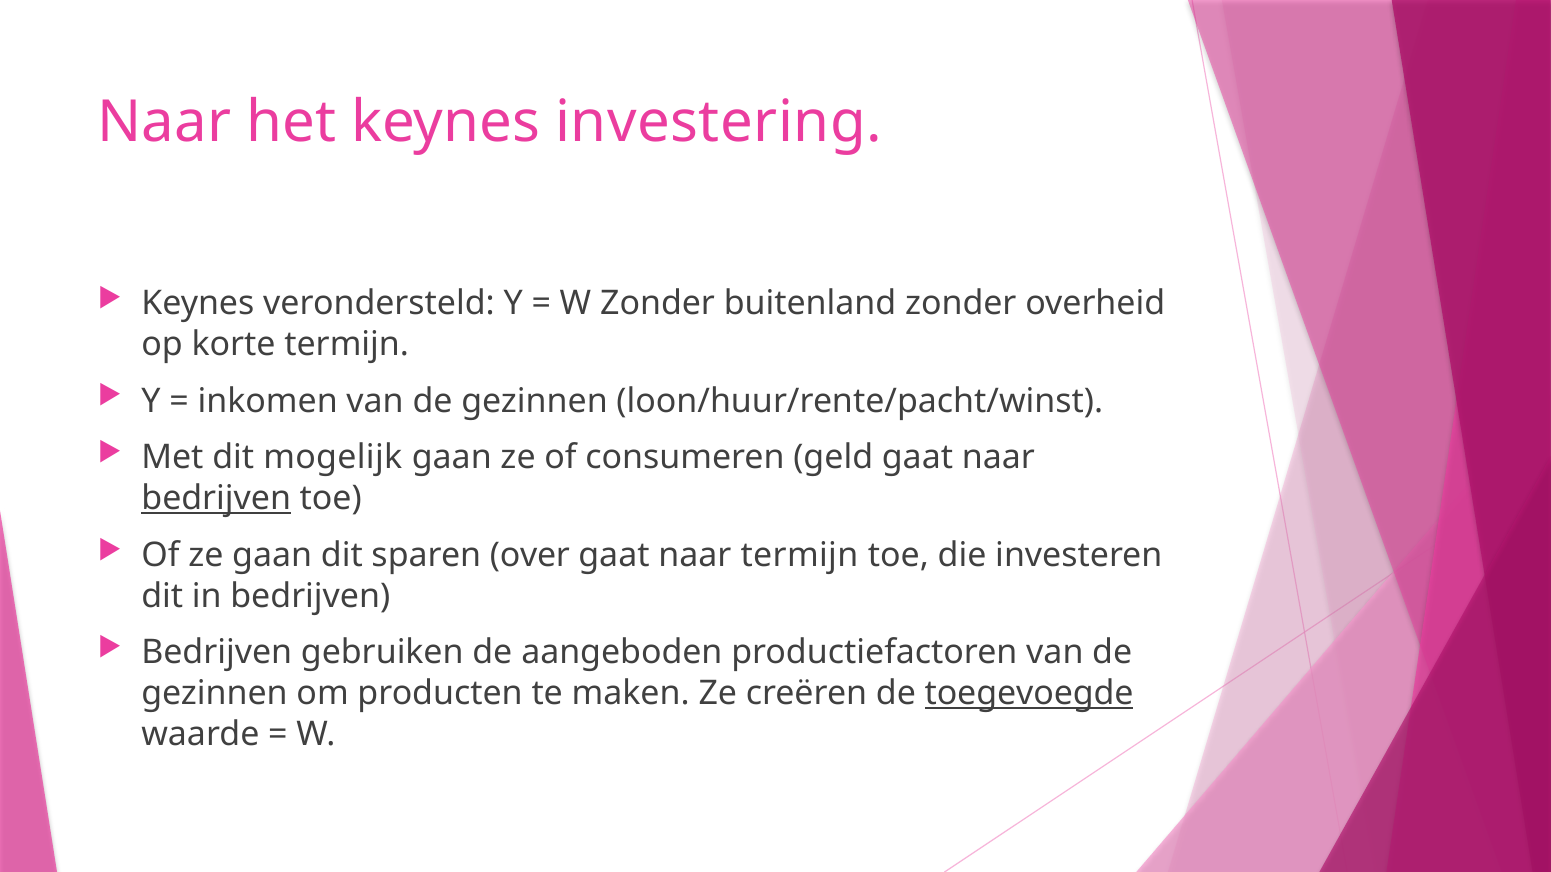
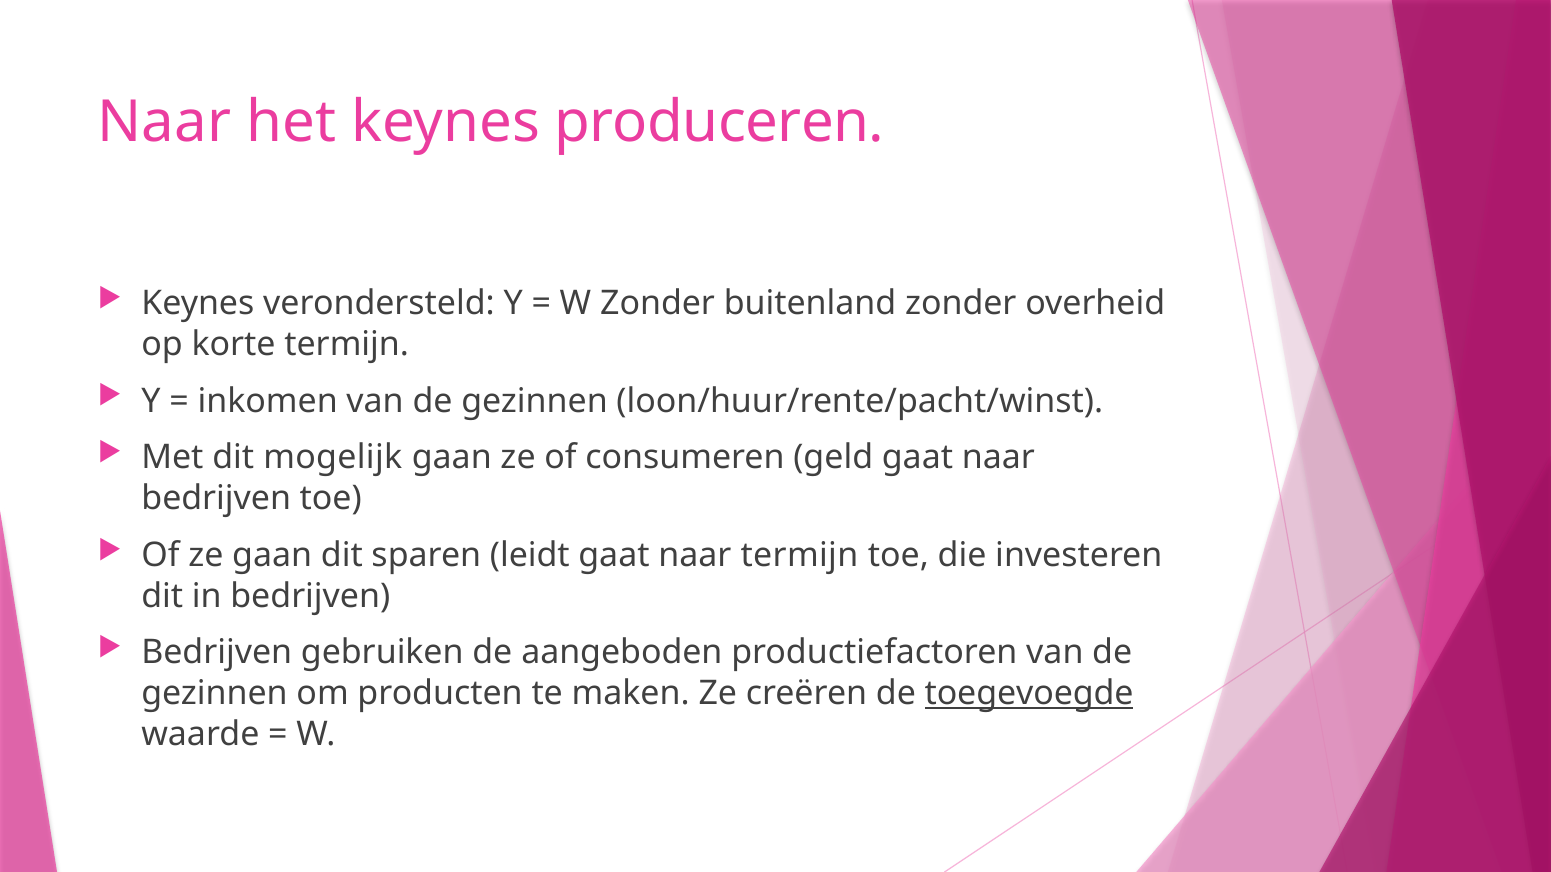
investering: investering -> produceren
bedrijven at (216, 499) underline: present -> none
over: over -> leidt
